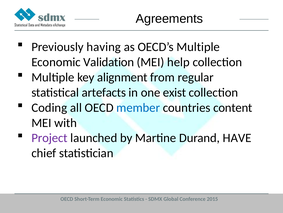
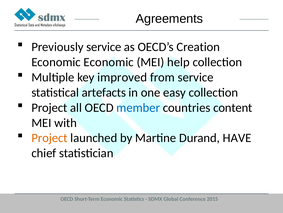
Previously having: having -> service
OECD’s Multiple: Multiple -> Creation
Economic Validation: Validation -> Economic
alignment: alignment -> improved
from regular: regular -> service
exist: exist -> easy
Coding at (49, 107): Coding -> Project
Project at (49, 138) colour: purple -> orange
